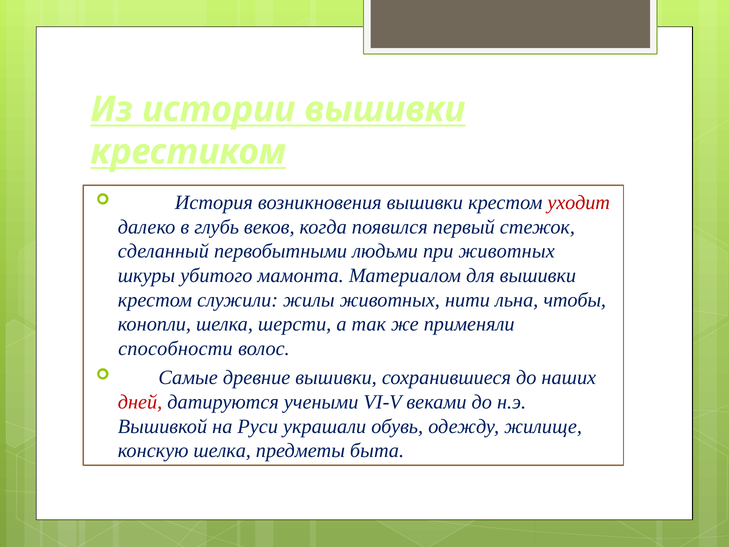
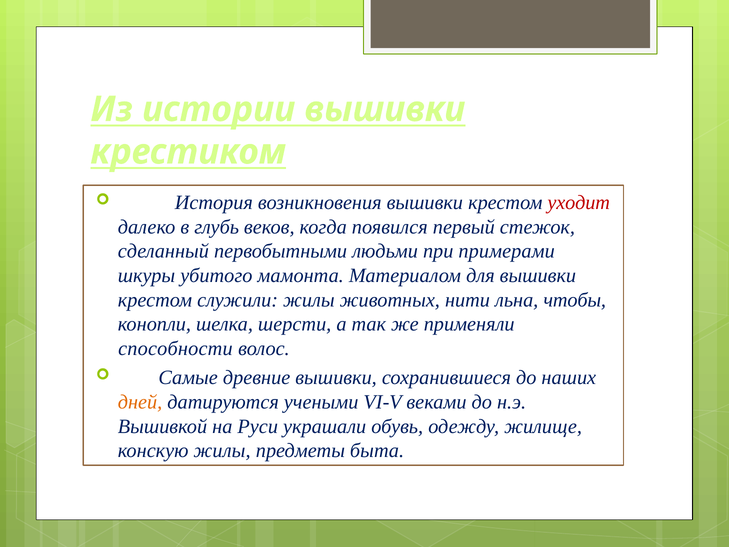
при животных: животных -> примерами
дней colour: red -> orange
конскую шелка: шелка -> жилы
